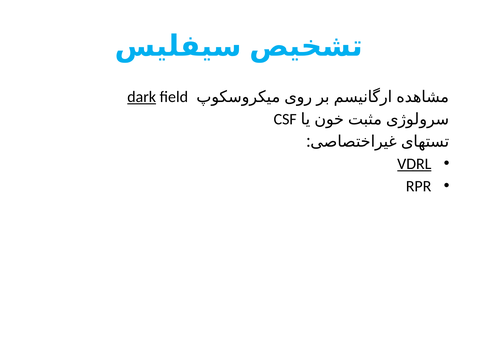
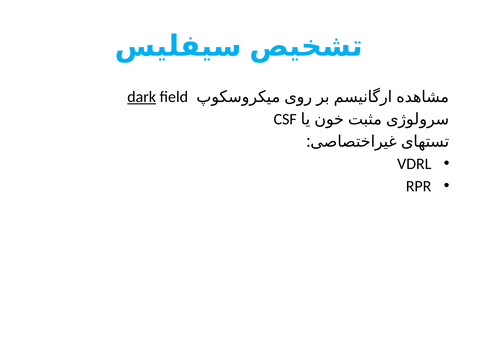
VDRL underline: present -> none
